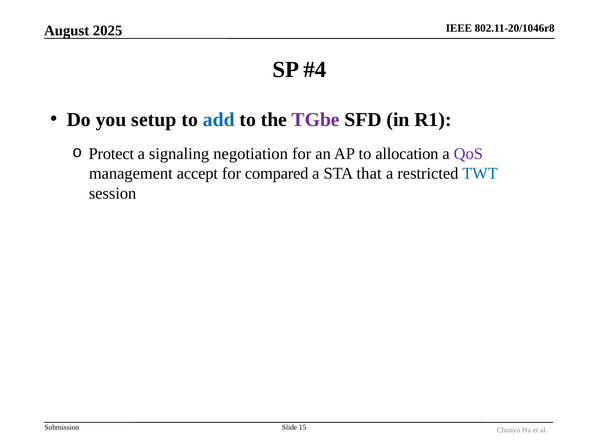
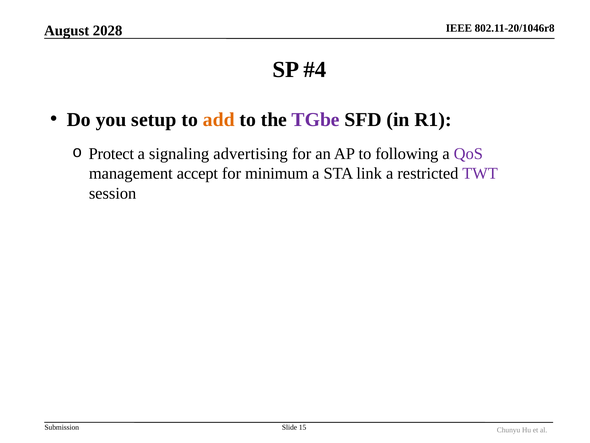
2025: 2025 -> 2028
add colour: blue -> orange
negotiation: negotiation -> advertising
allocation: allocation -> following
compared: compared -> minimum
that: that -> link
TWT colour: blue -> purple
